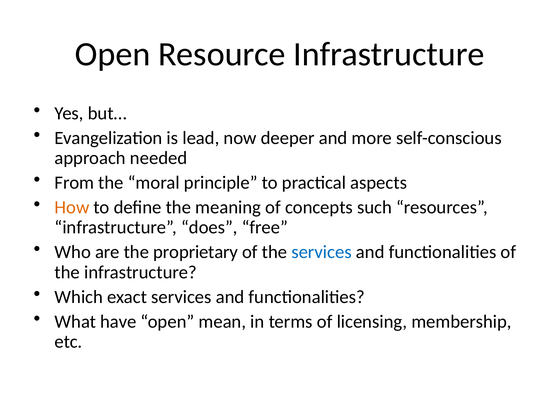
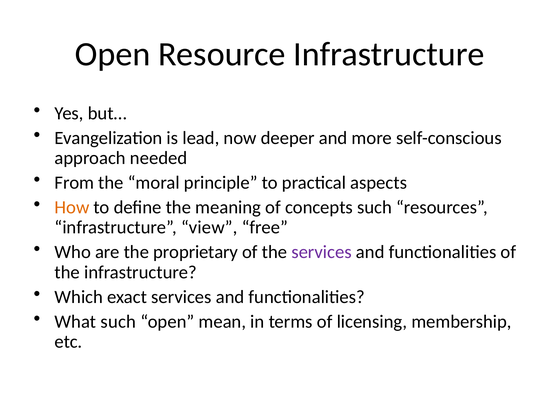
does: does -> view
services at (322, 252) colour: blue -> purple
What have: have -> such
